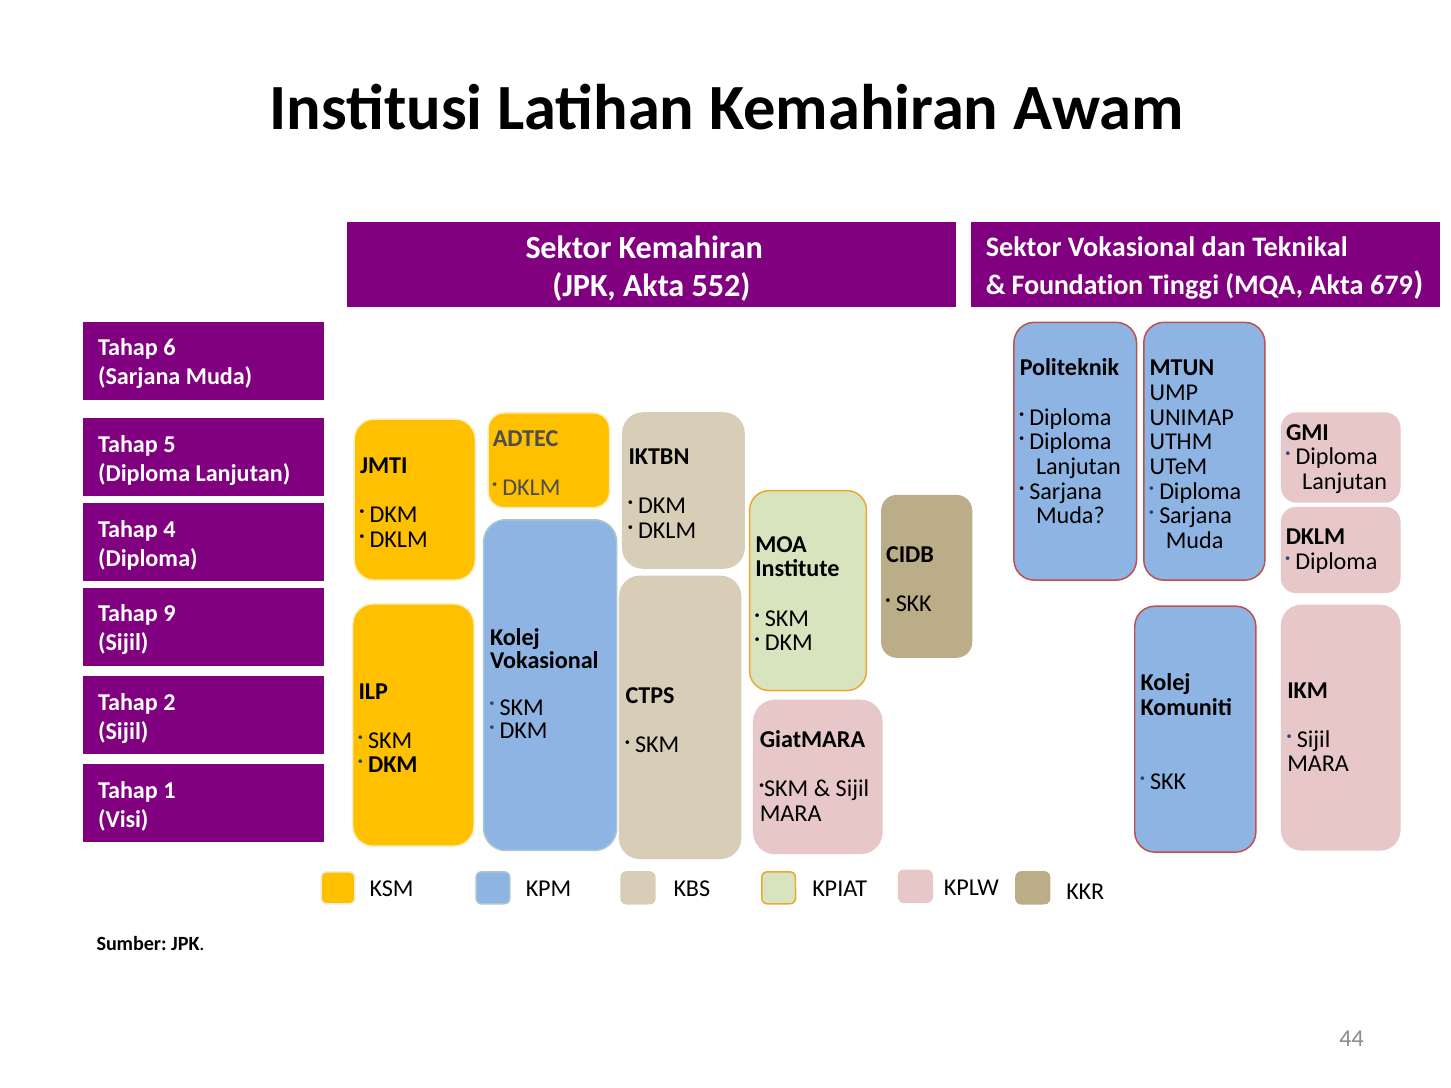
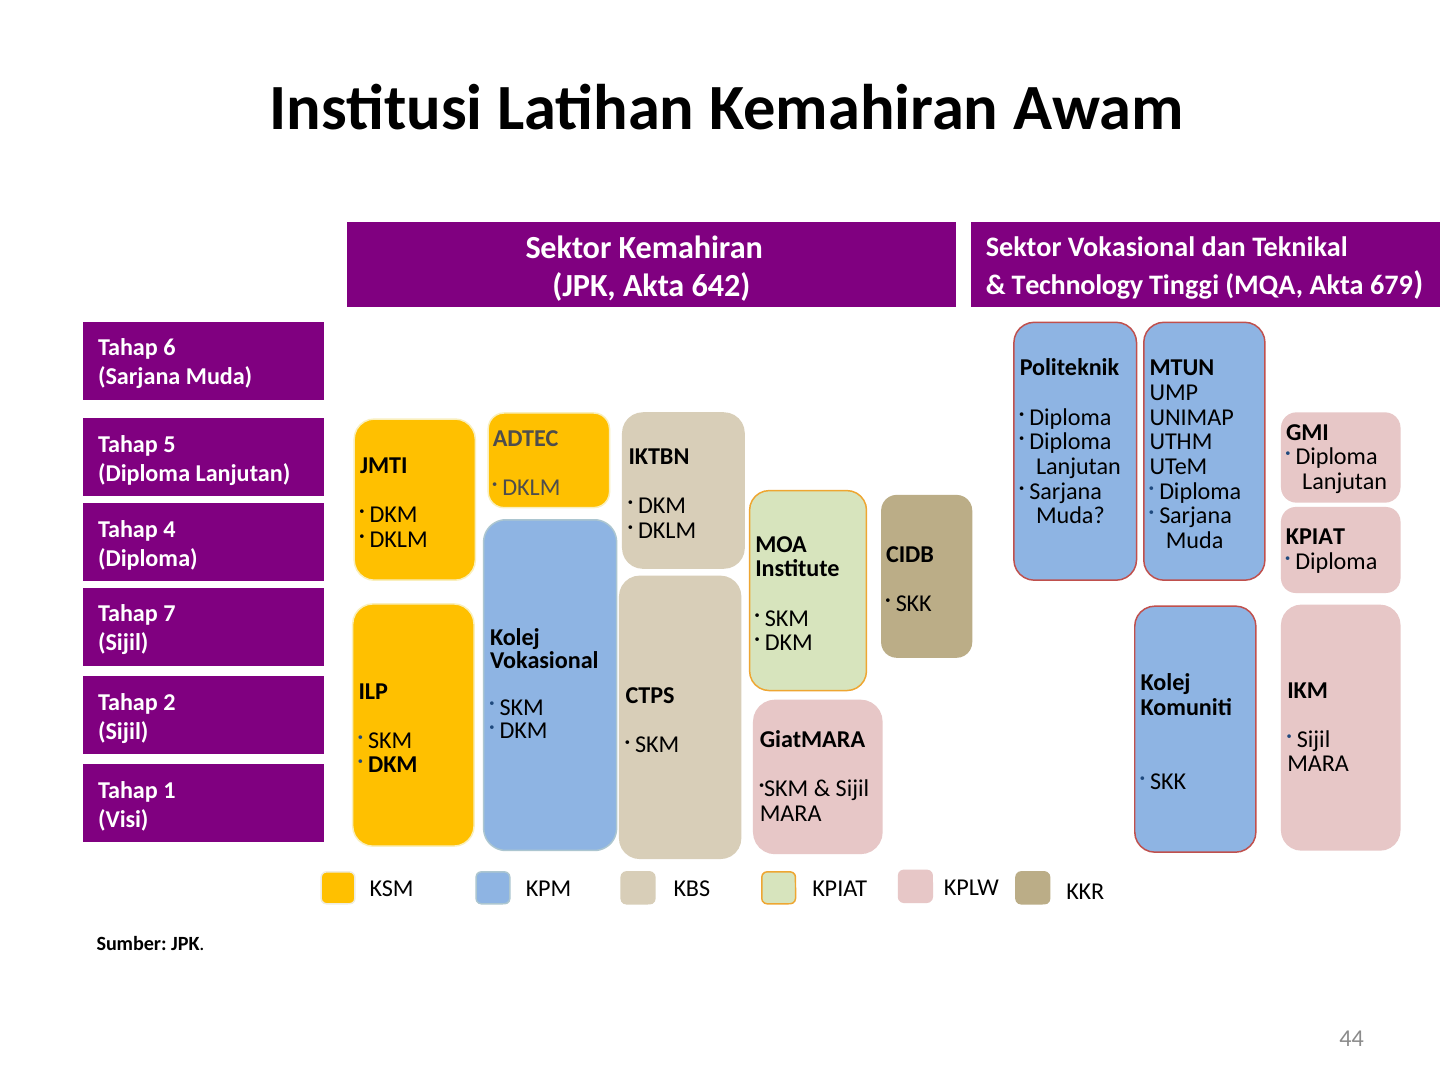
552: 552 -> 642
Foundation: Foundation -> Technology
DKLM at (1315, 537): DKLM -> KPIAT
9: 9 -> 7
